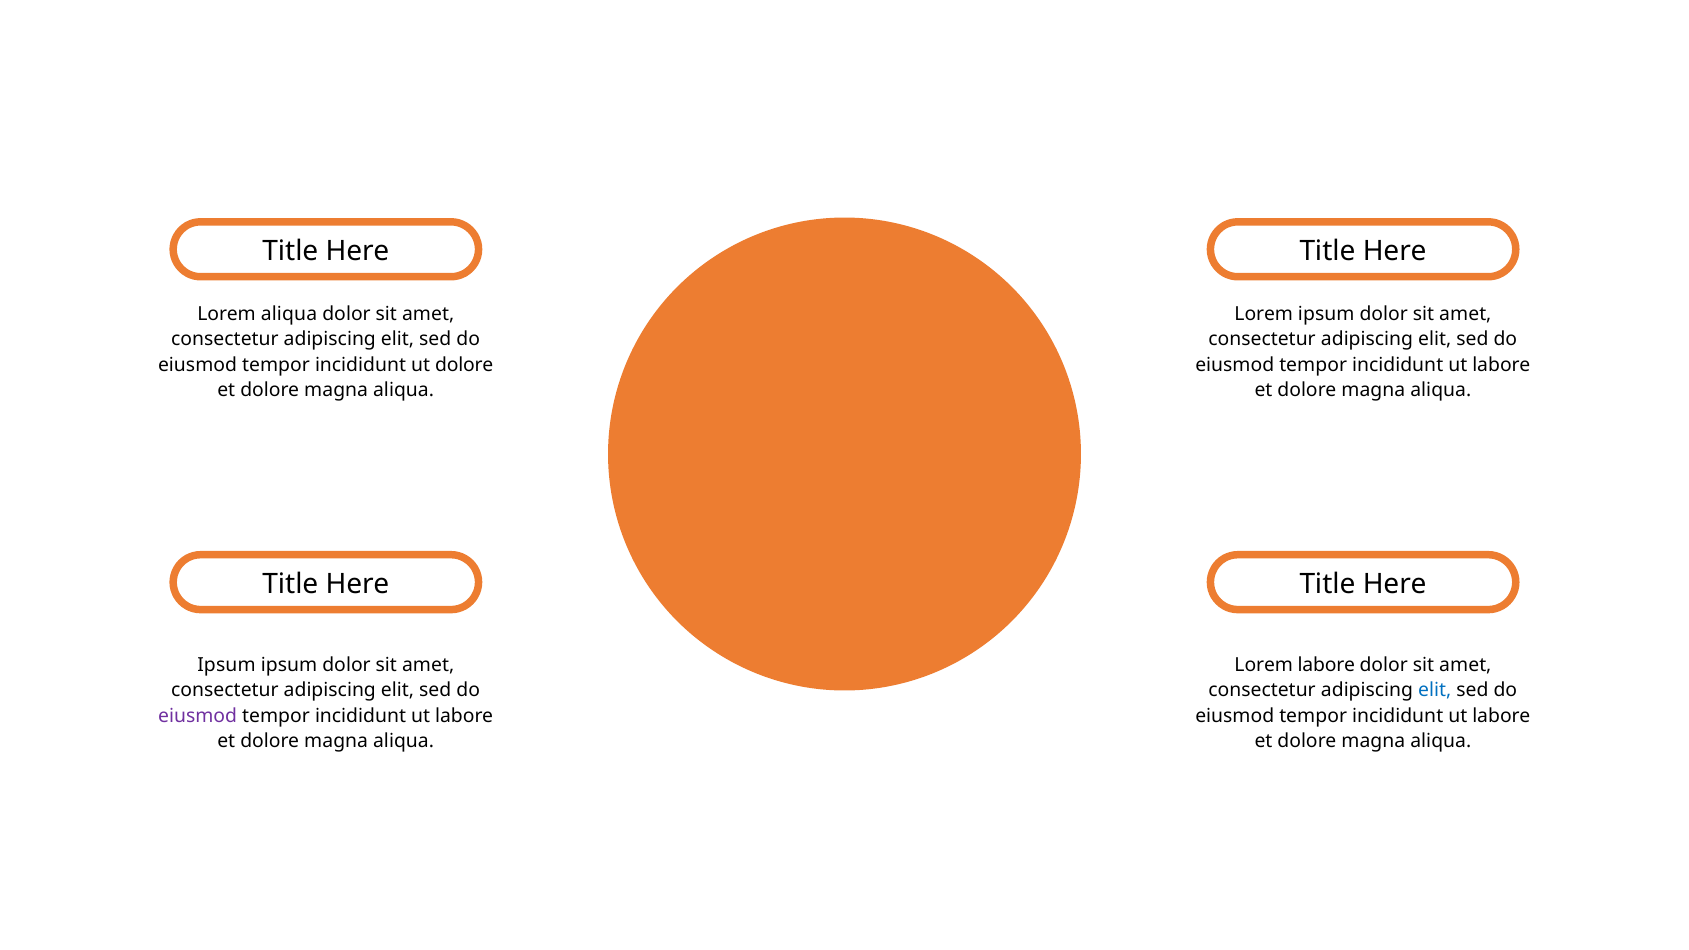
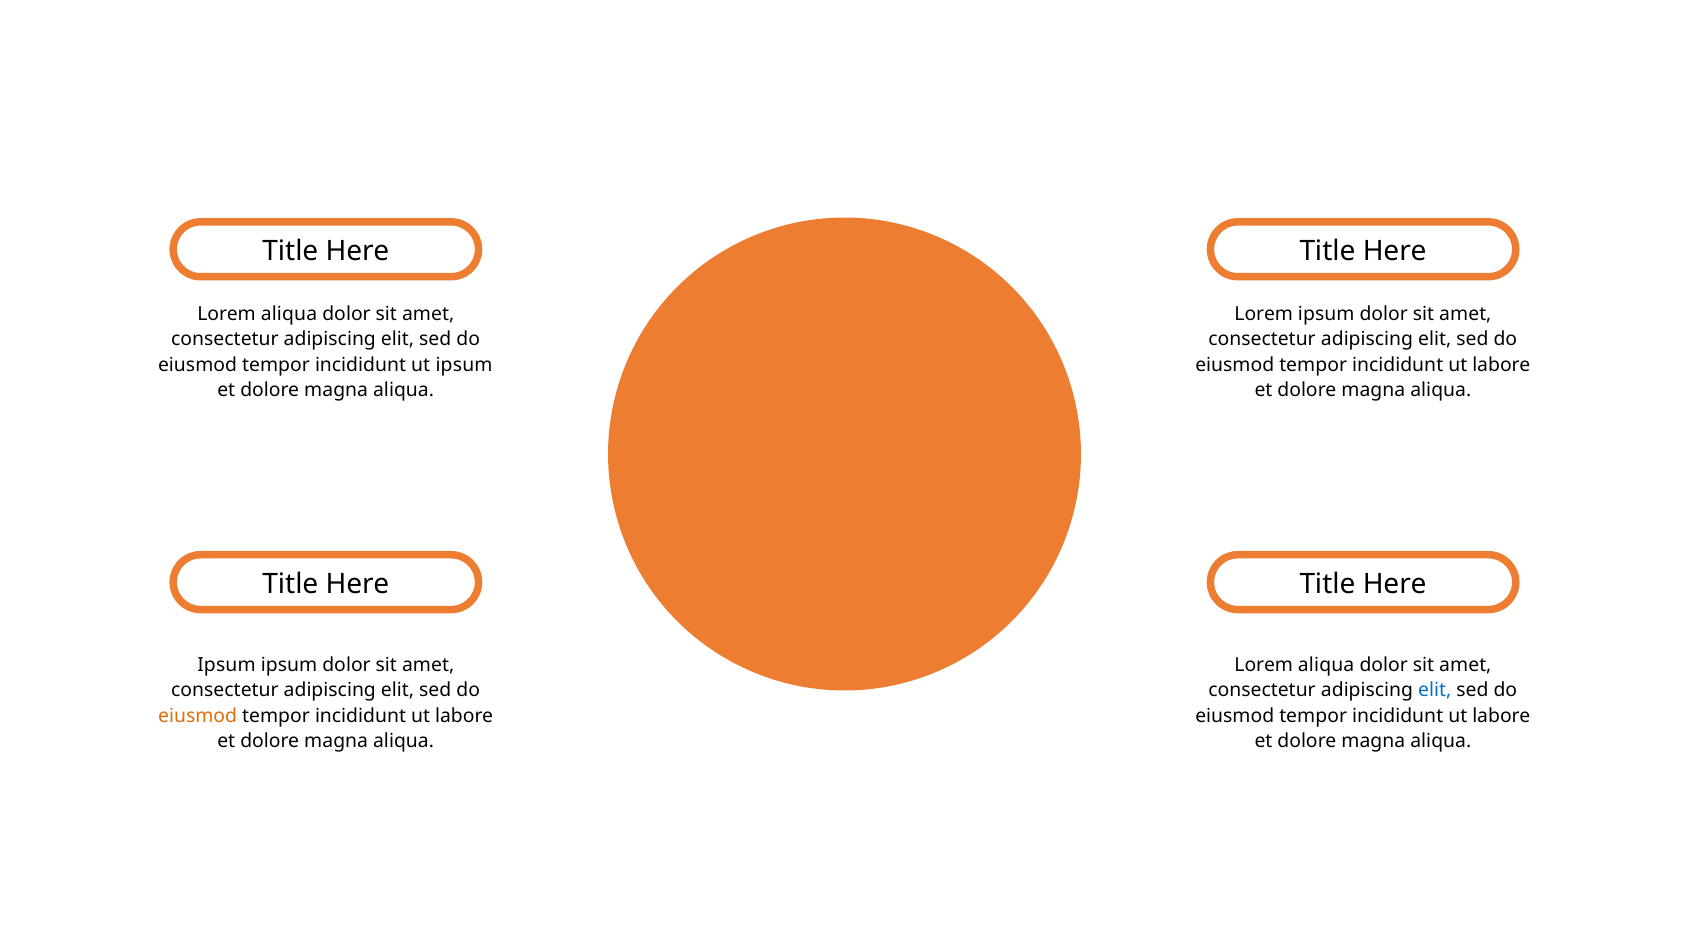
ut dolore: dolore -> ipsum
labore at (1326, 665): labore -> aliqua
eiusmod at (198, 716) colour: purple -> orange
